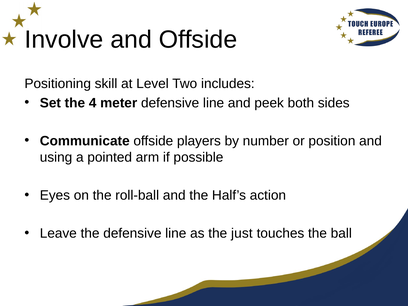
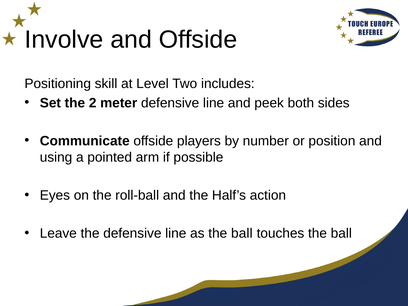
4: 4 -> 2
as the just: just -> ball
